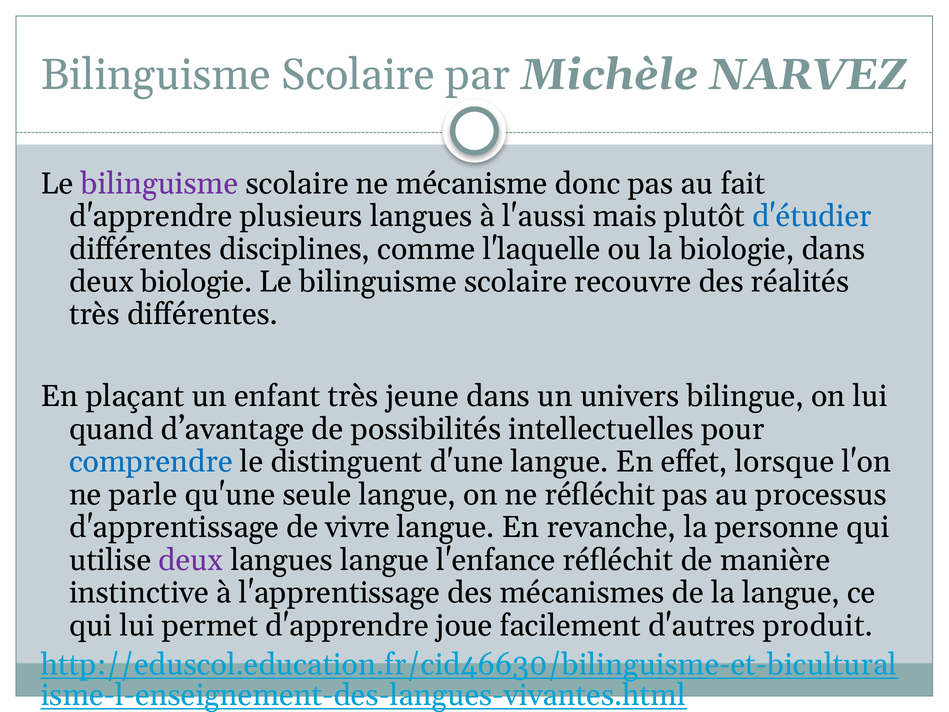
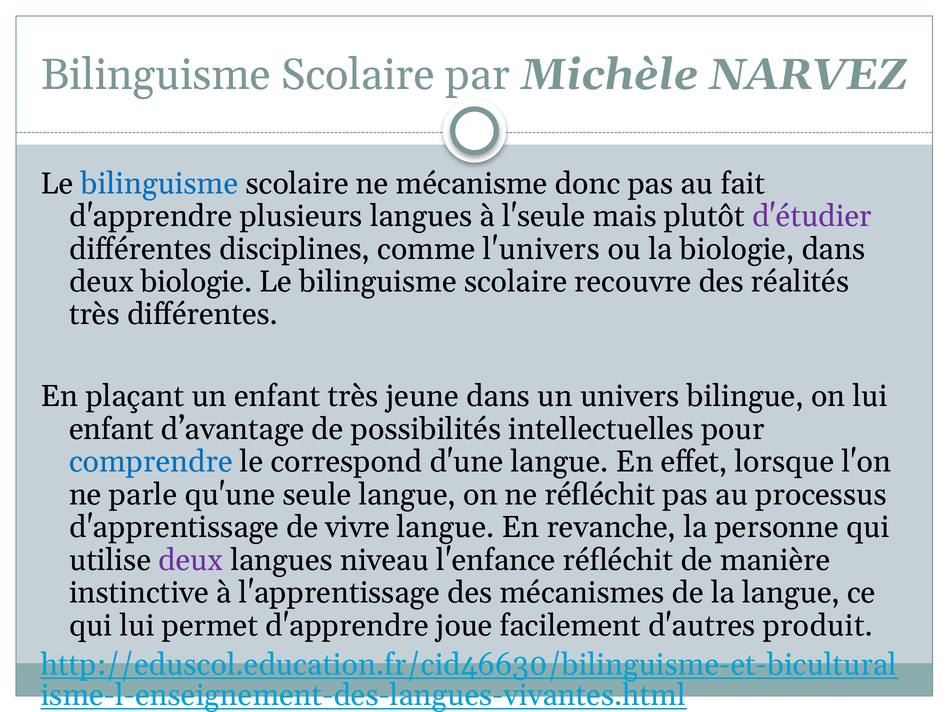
bilinguisme at (160, 183) colour: purple -> blue
l'aussi: l'aussi -> l'seule
d'étudier colour: blue -> purple
l'laquelle: l'laquelle -> l'univers
quand at (111, 429): quand -> enfant
distinguent: distinguent -> correspond
langues langue: langue -> niveau
